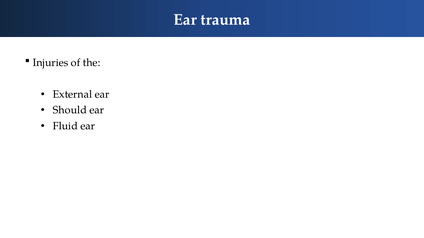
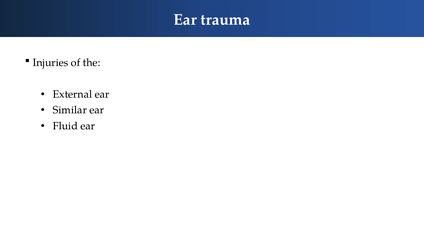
Should: Should -> Similar
